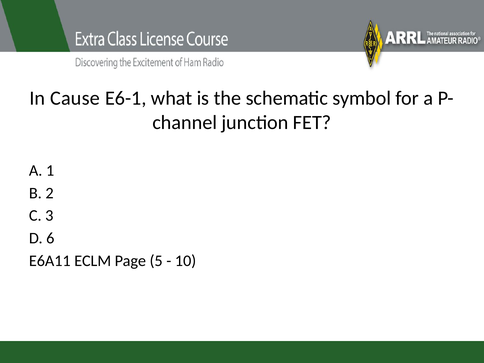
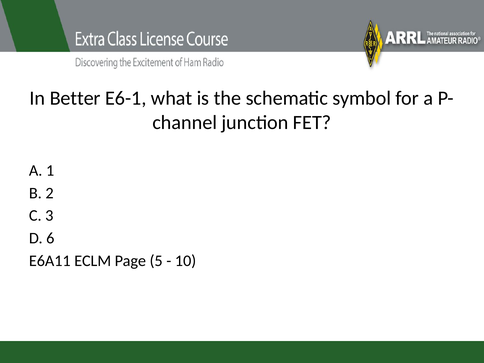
Cause: Cause -> Better
